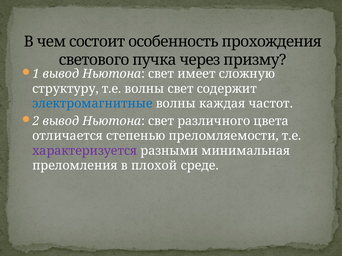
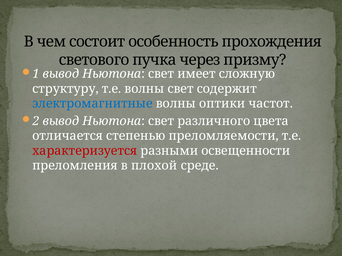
каждая: каждая -> оптики
характеризуется colour: purple -> red
минимальная: минимальная -> освещенности
